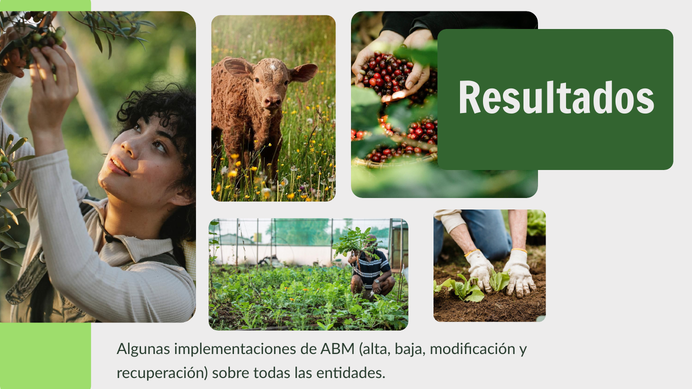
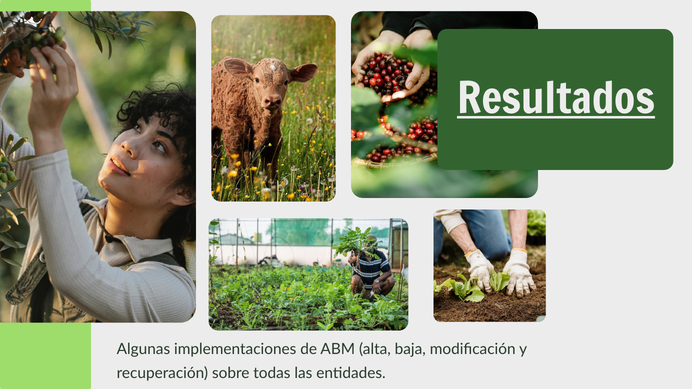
Resultados underline: none -> present
